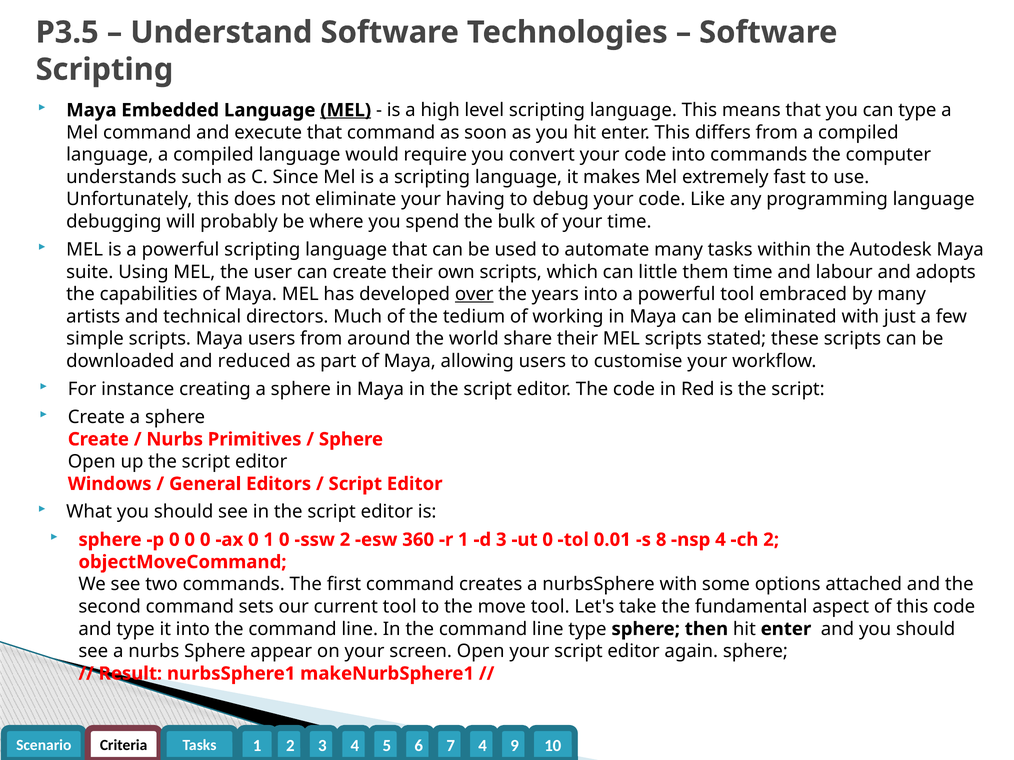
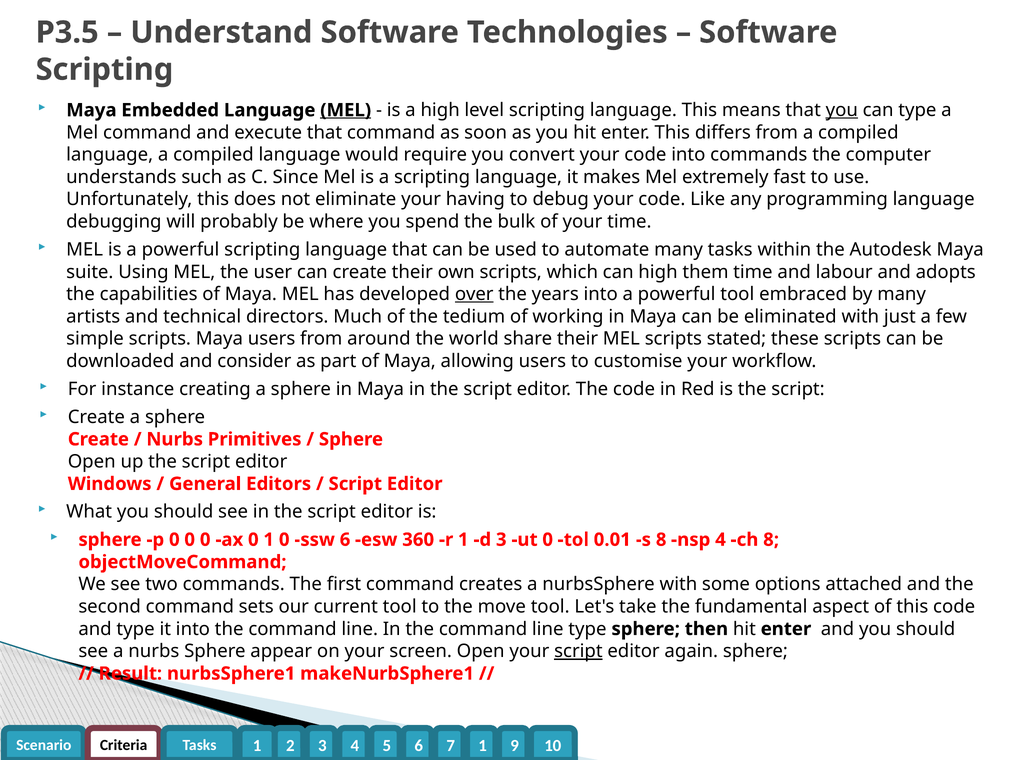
you at (842, 110) underline: none -> present
can little: little -> high
reduced: reduced -> consider
ssw 2: 2 -> 6
ch 2: 2 -> 8
script at (578, 652) underline: none -> present
4 at (483, 746): 4 -> 1
